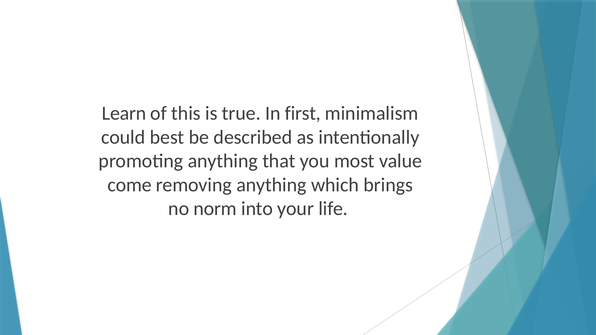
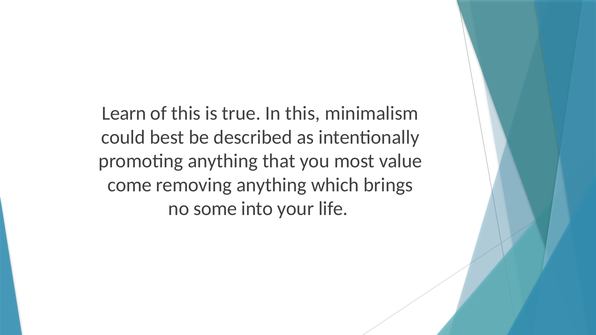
In first: first -> this
norm: norm -> some
